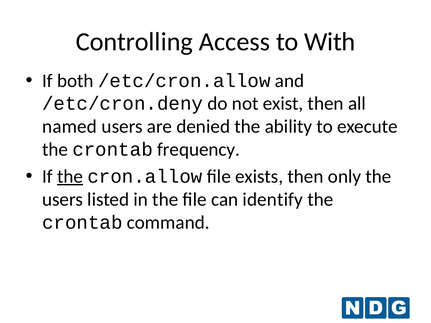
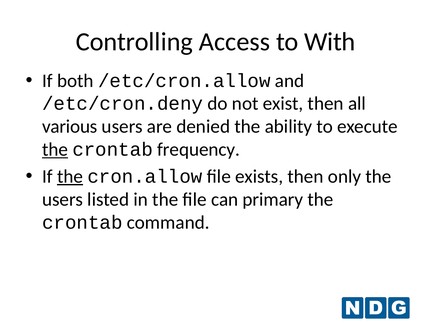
named: named -> various
the at (55, 150) underline: none -> present
identify: identify -> primary
